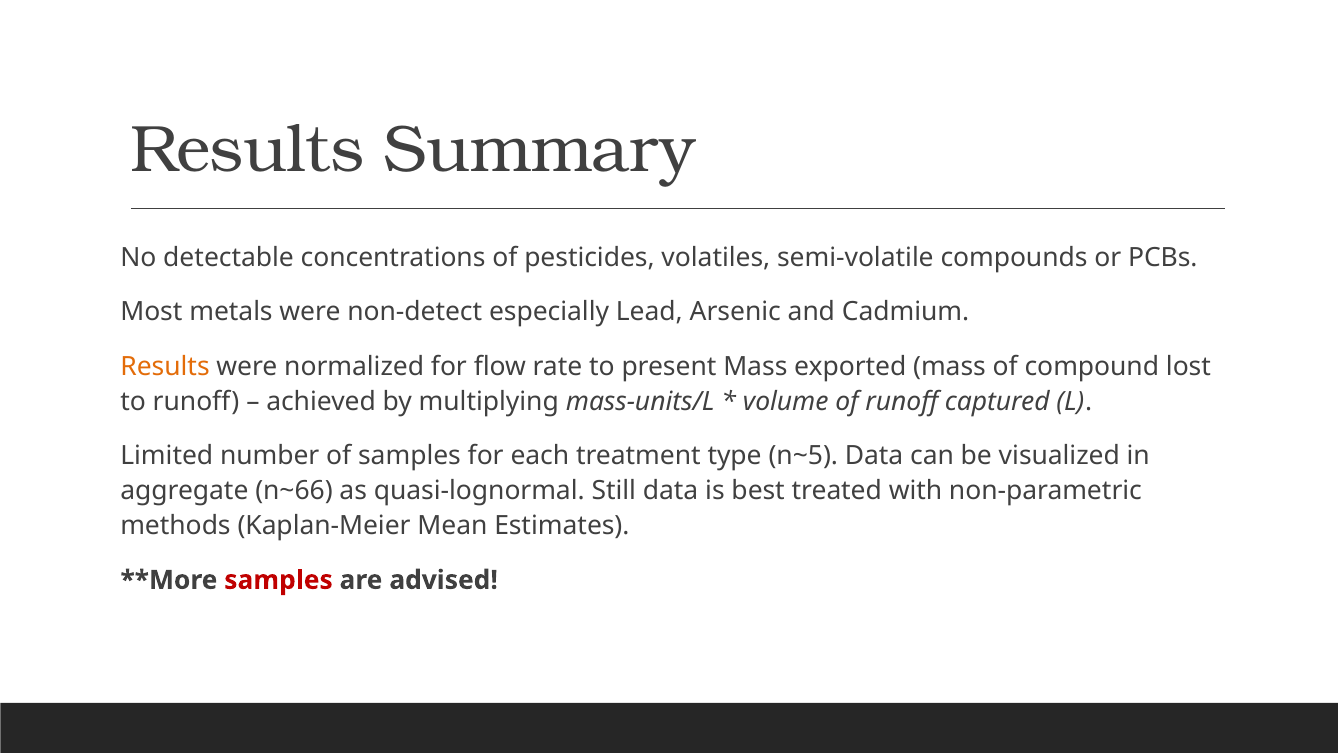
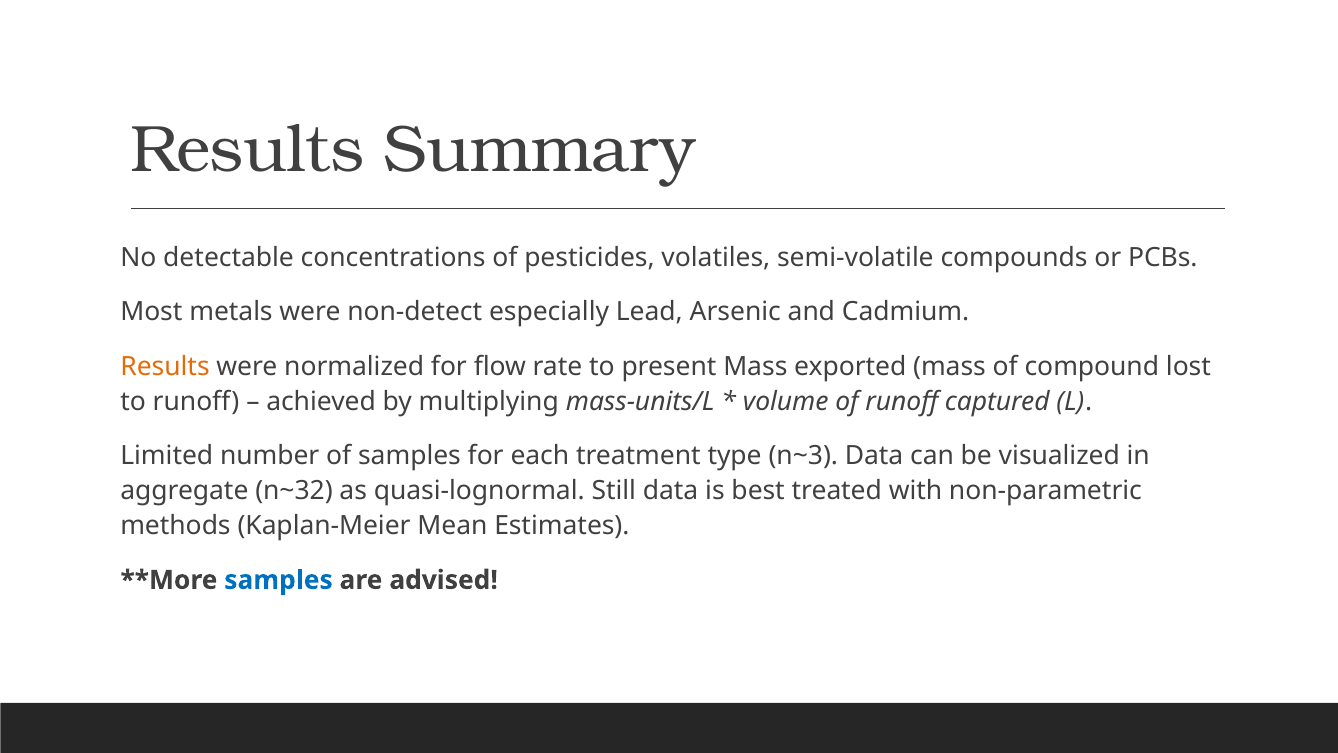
n~5: n~5 -> n~3
n~66: n~66 -> n~32
samples at (278, 580) colour: red -> blue
